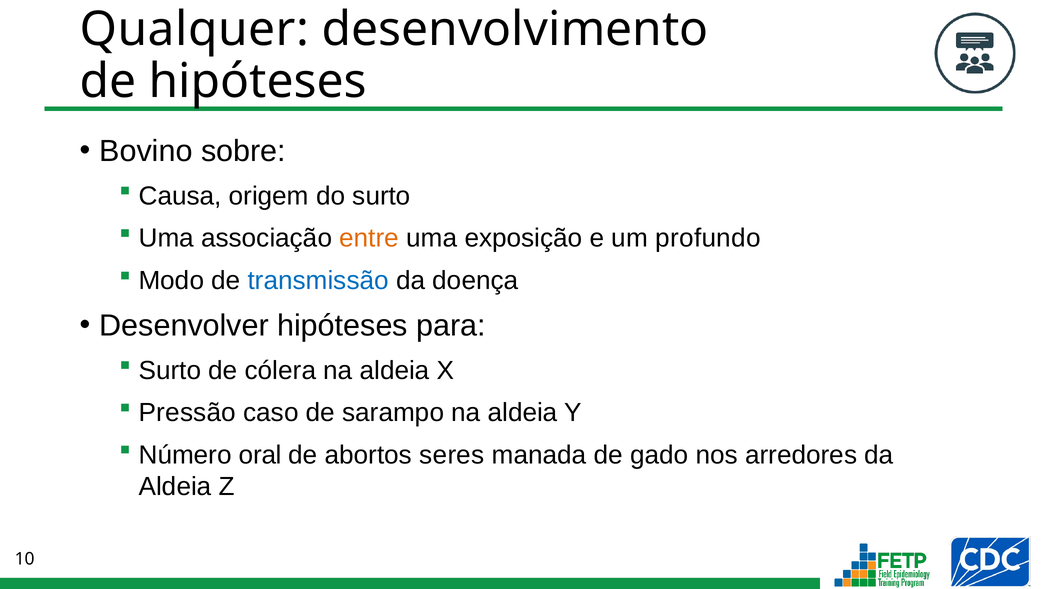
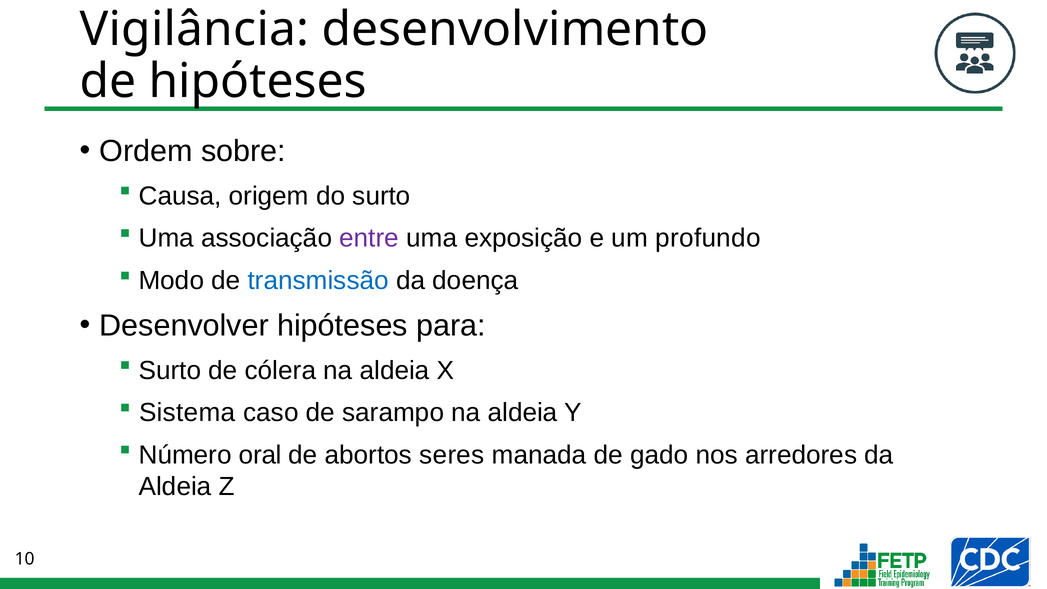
Qualquer: Qualquer -> Vigilância
Bovino: Bovino -> Ordem
entre colour: orange -> purple
Pressão: Pressão -> Sistema
